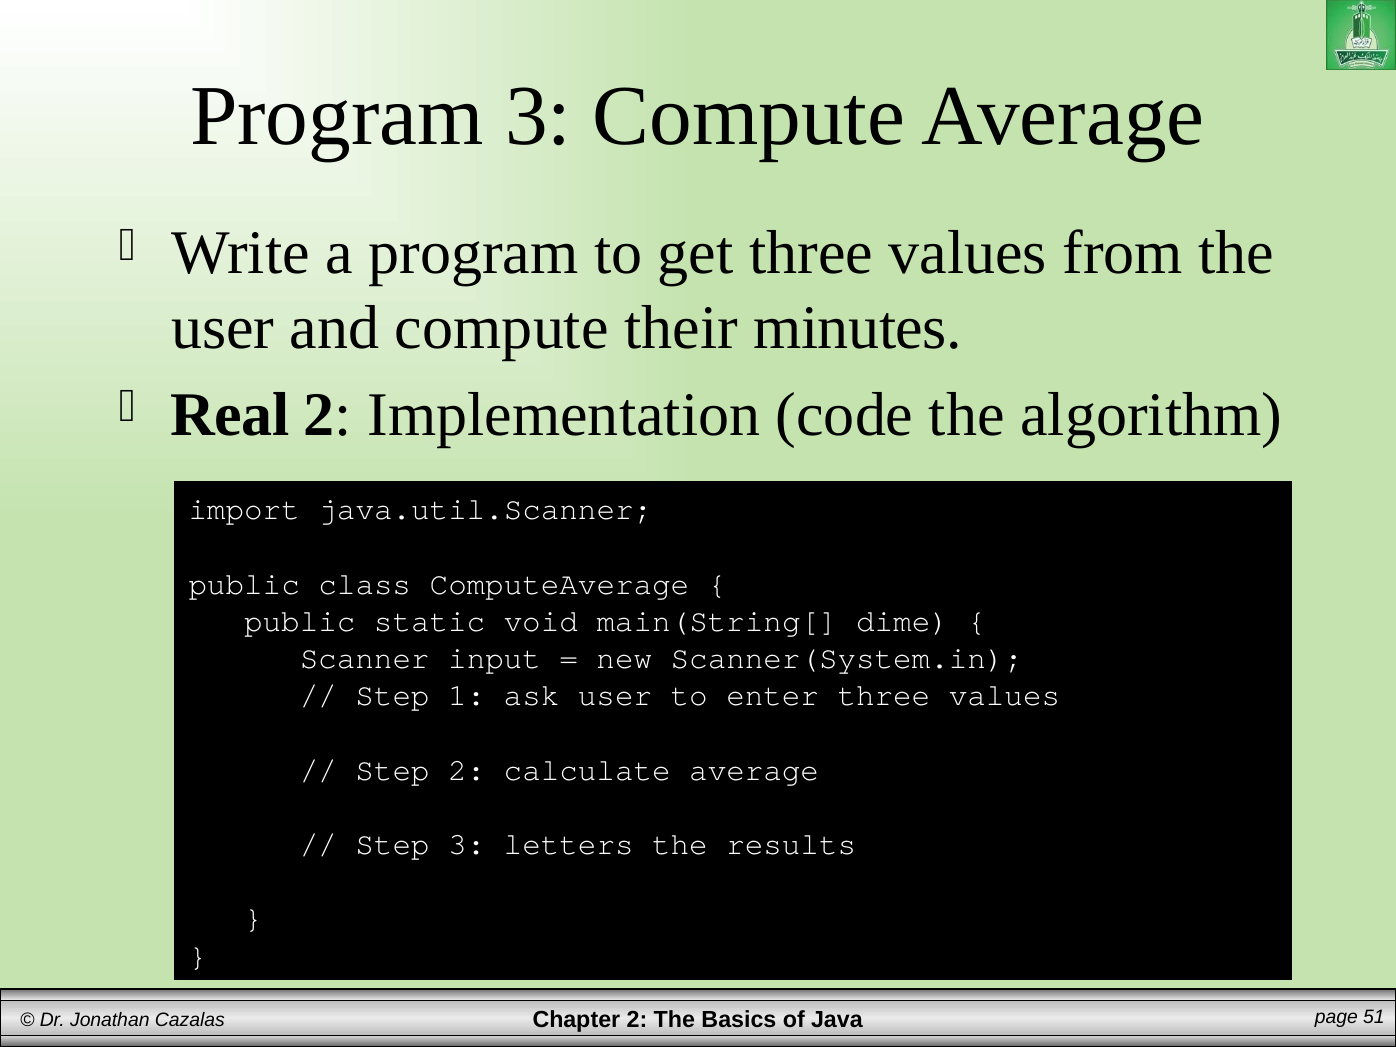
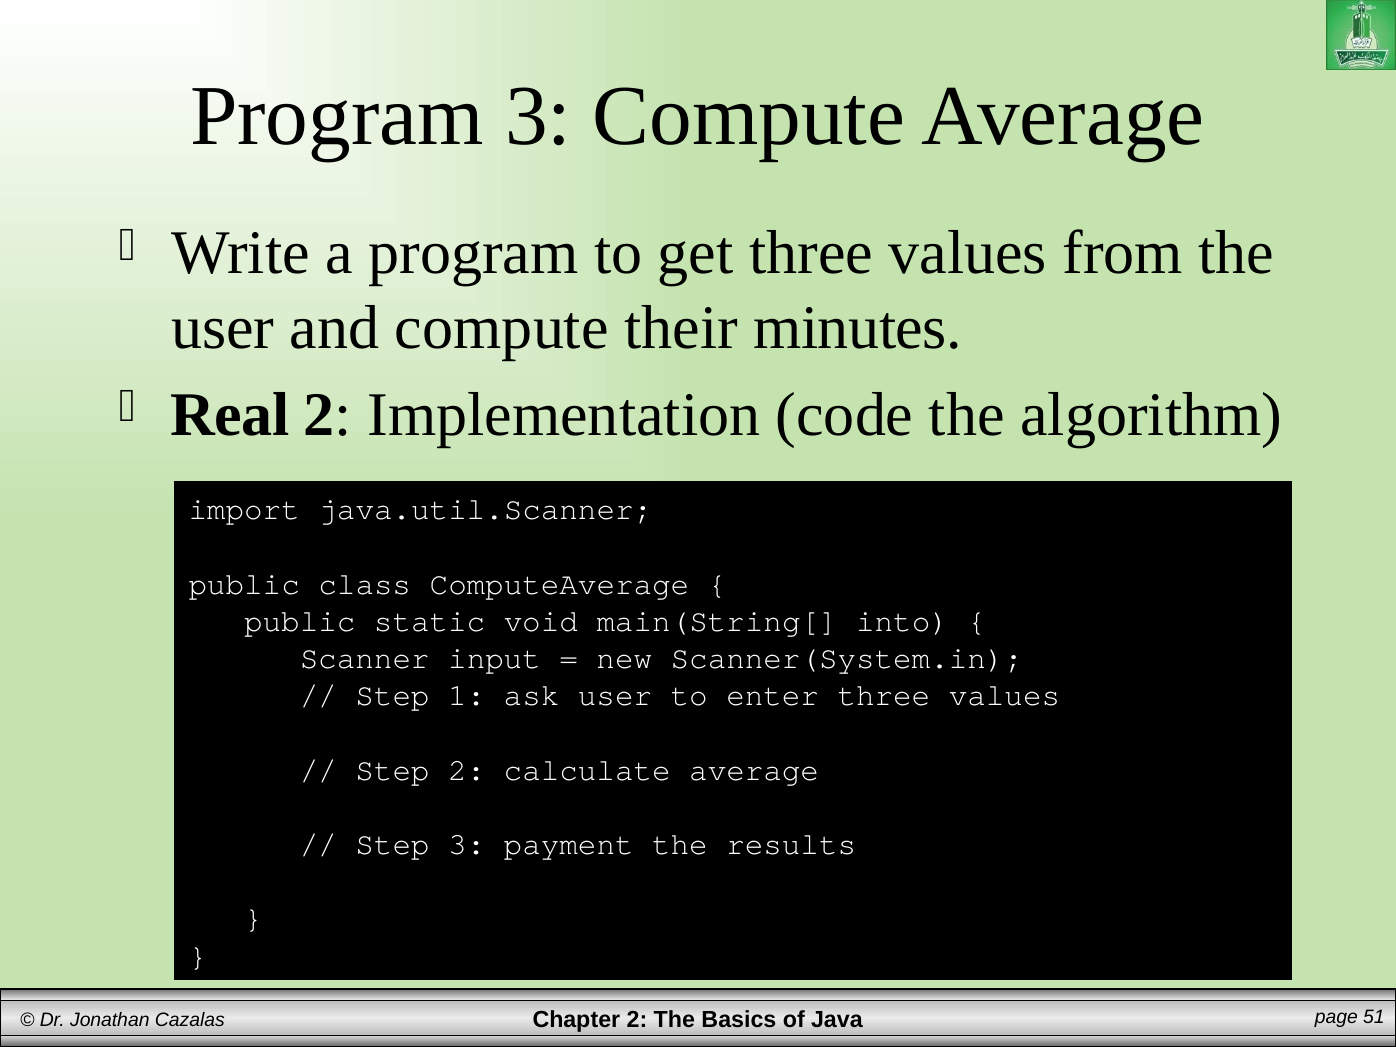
dime: dime -> into
letters: letters -> payment
